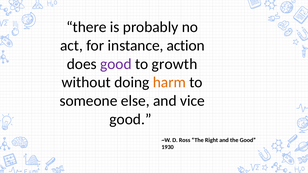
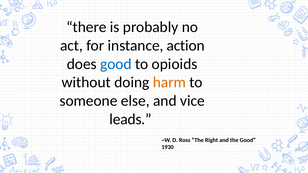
good at (116, 64) colour: purple -> blue
growth: growth -> opioids
good at (130, 119): good -> leads
